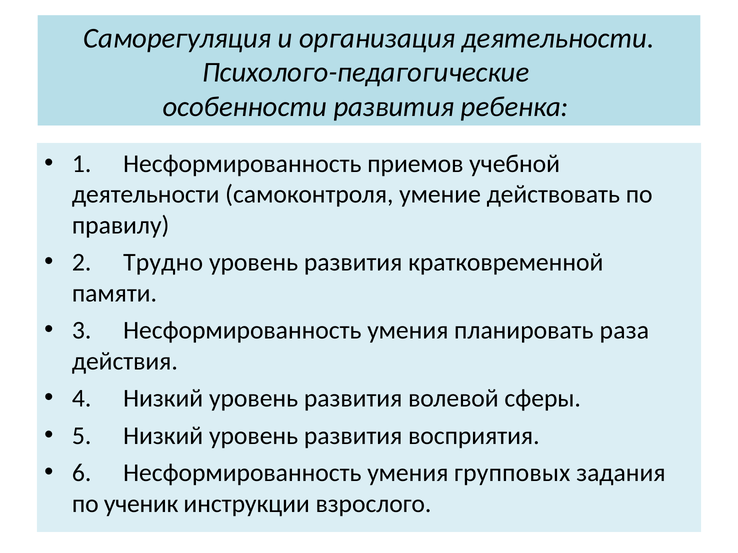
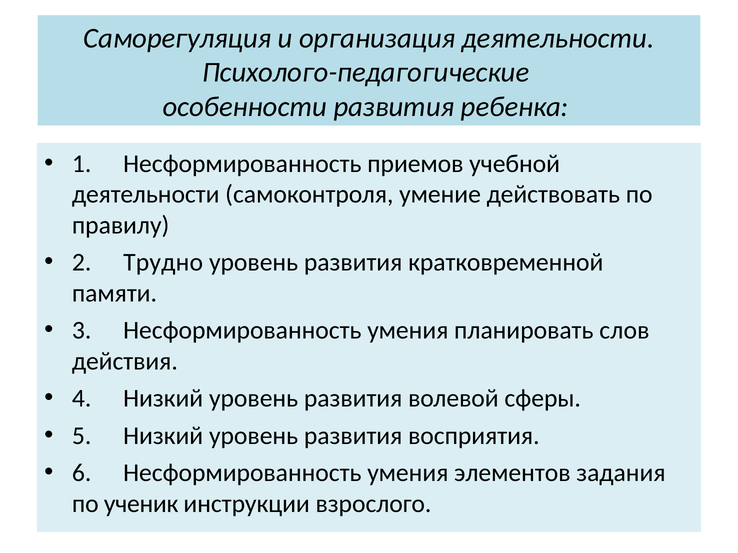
раза: раза -> слов
групповых: групповых -> элементов
